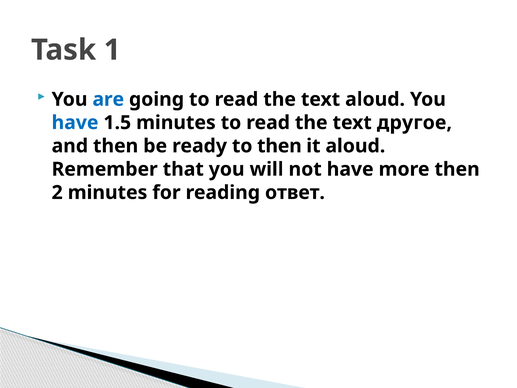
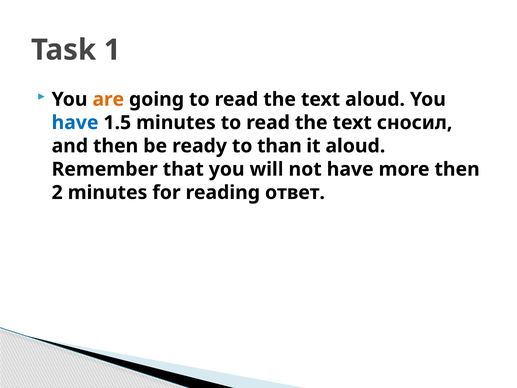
are colour: blue -> orange
другое: другое -> сносил
to then: then -> than
